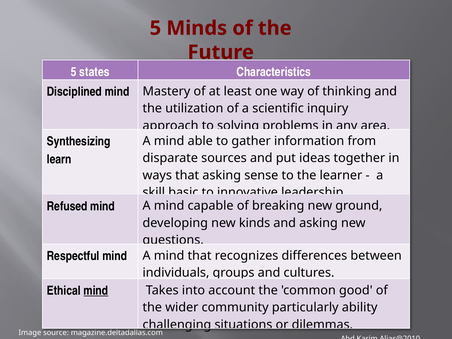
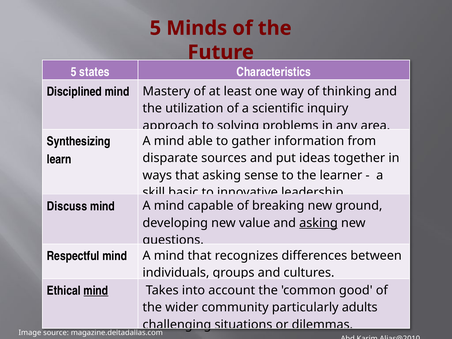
Refused: Refused -> Discuss
kinds: kinds -> value
asking at (318, 223) underline: none -> present
ability: ability -> adults
